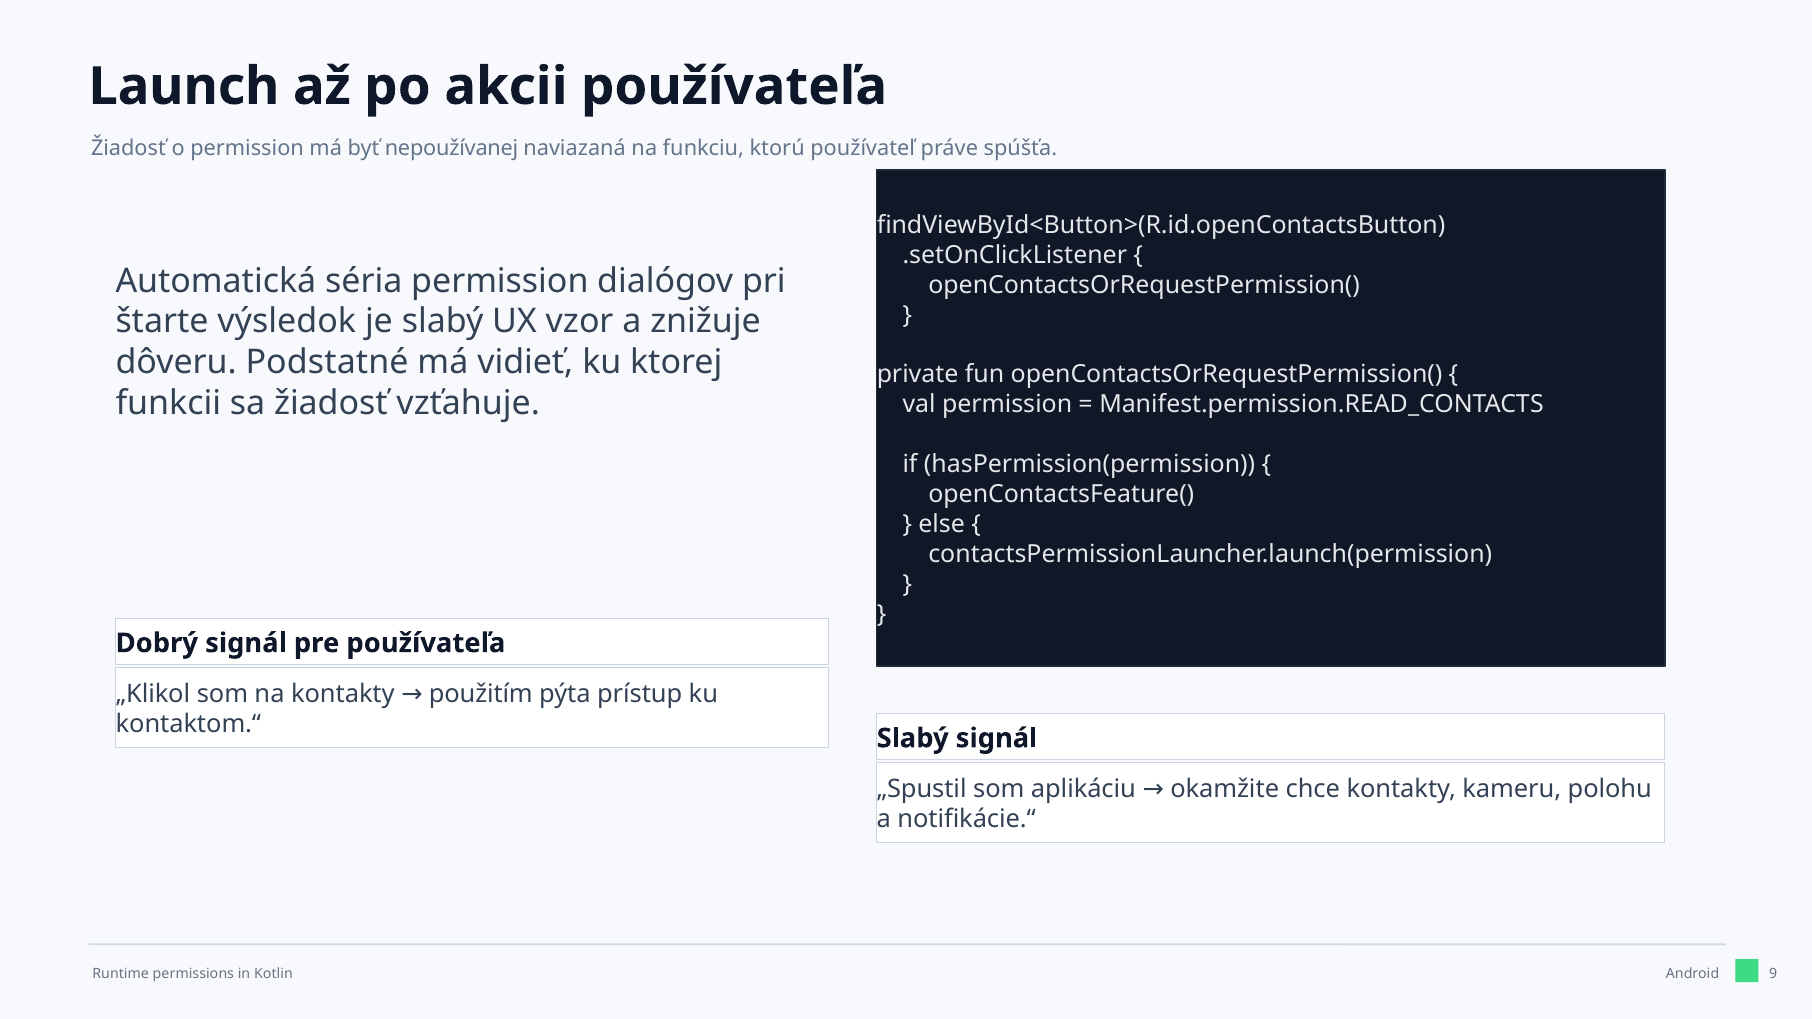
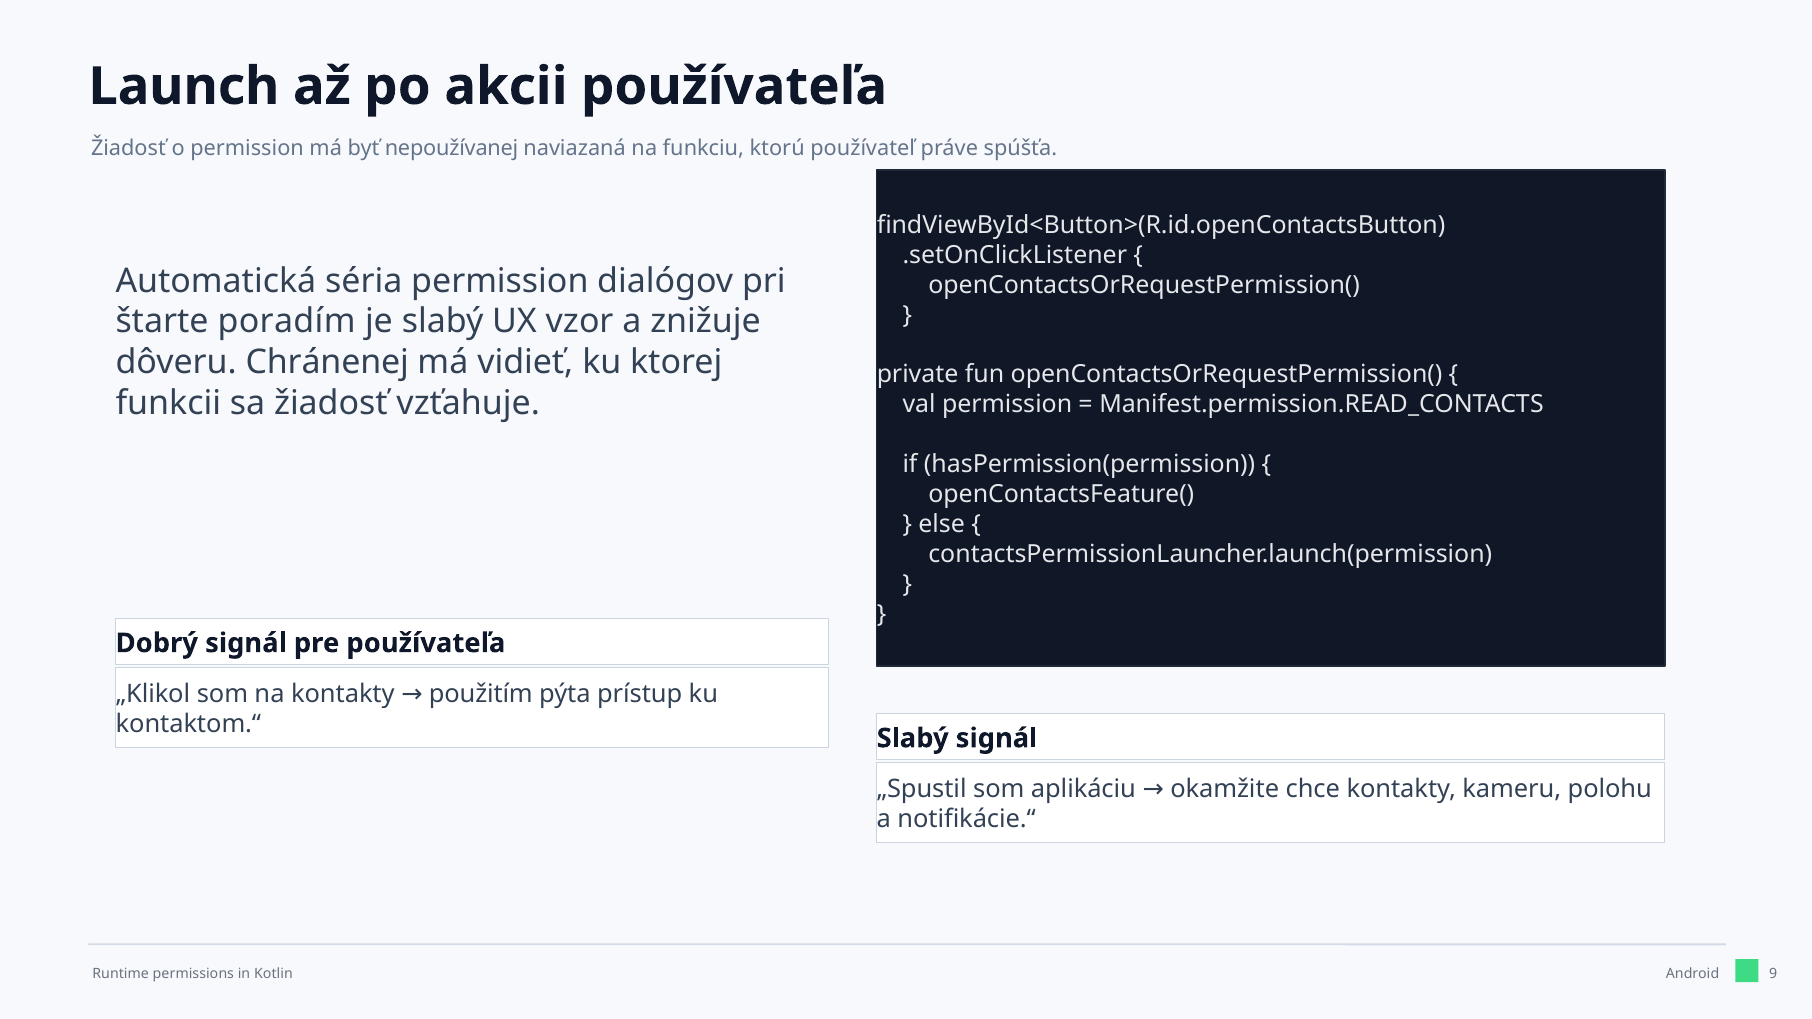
výsledok: výsledok -> poradím
Podstatné: Podstatné -> Chránenej
